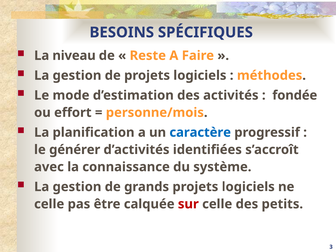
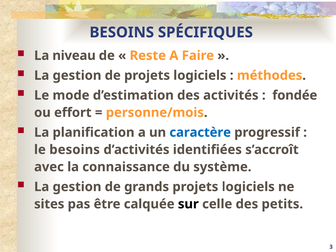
le générer: générer -> besoins
celle at (49, 204): celle -> sites
sur colour: red -> black
